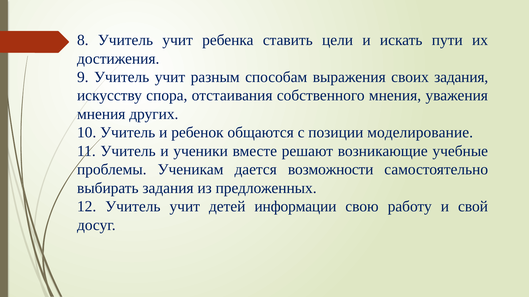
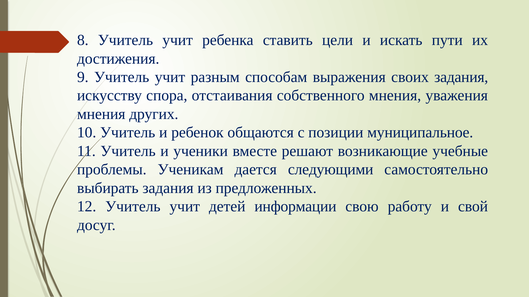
моделирование: моделирование -> муниципальное
возможности: возможности -> следующими
